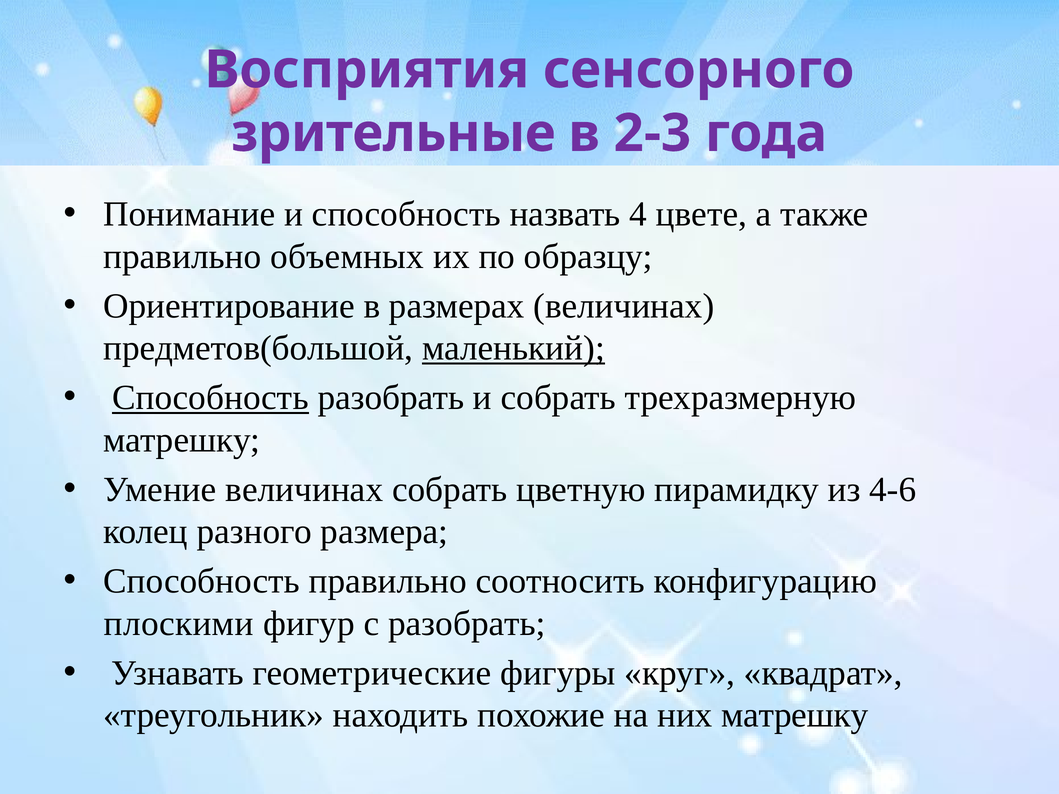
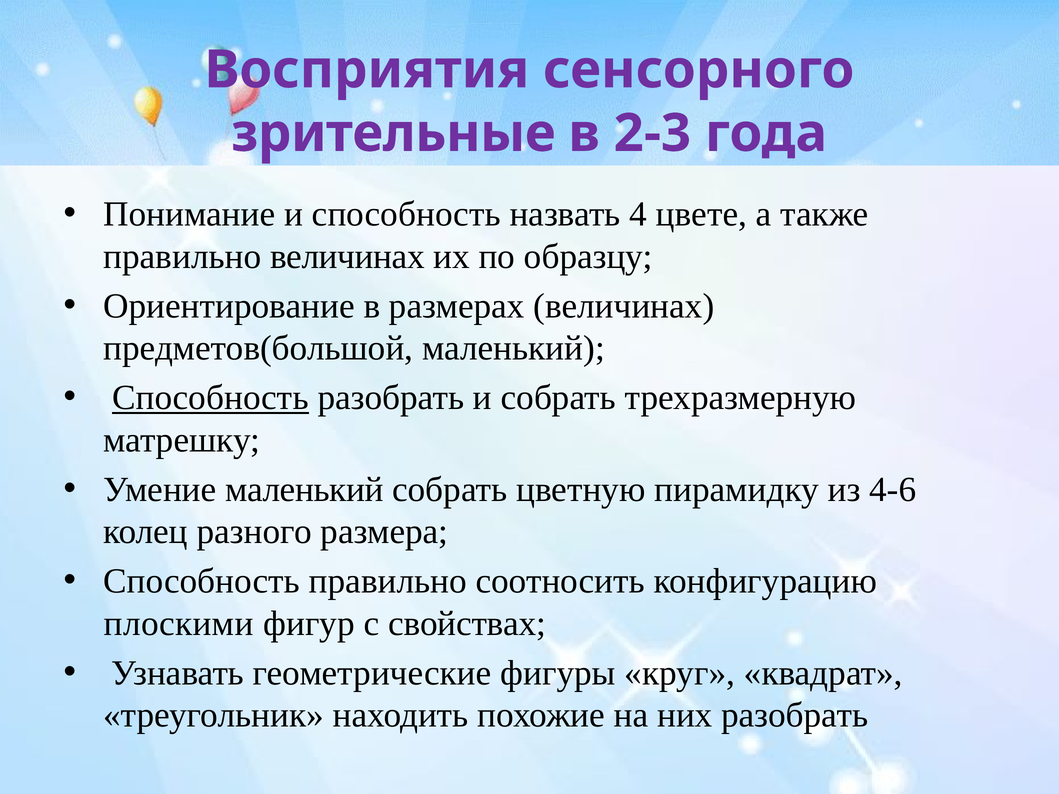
правильно объемных: объемных -> величинах
маленький at (513, 348) underline: present -> none
Умение величинах: величинах -> маленький
с разобрать: разобрать -> свойствах
них матрешку: матрешку -> разобрать
